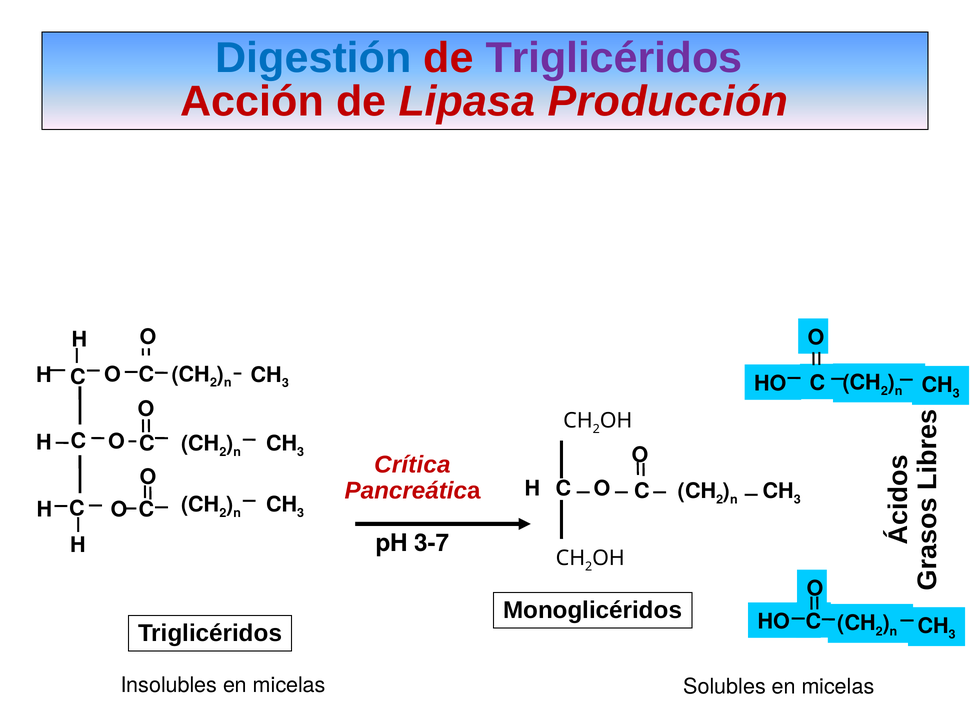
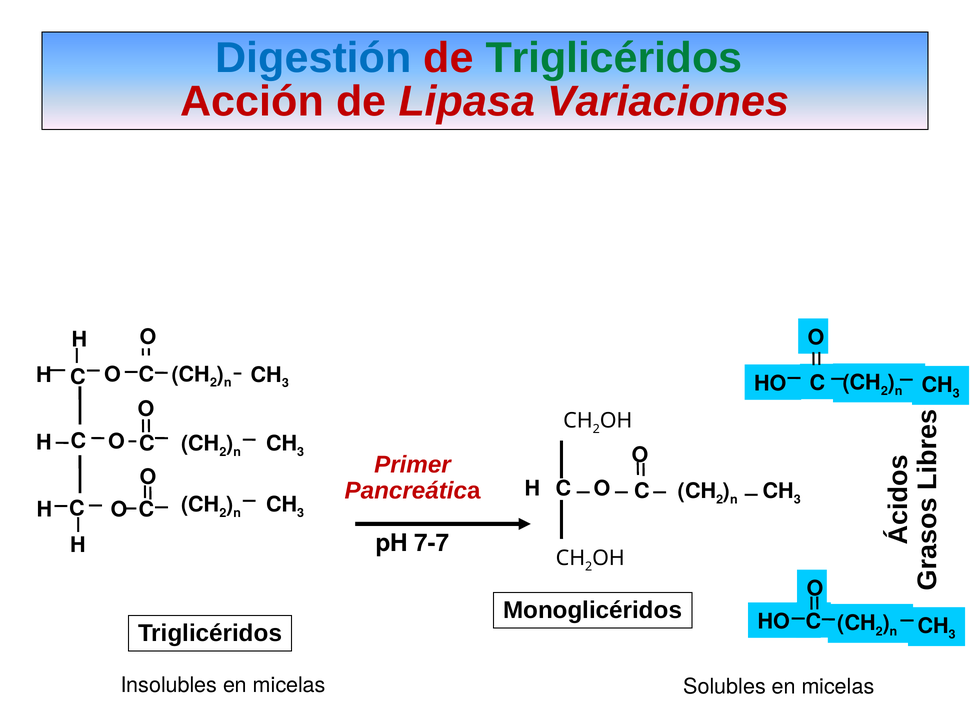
Triglicéridos at (614, 58) colour: purple -> green
Producción: Producción -> Variaciones
Crítica: Crítica -> Primer
3-7: 3-7 -> 7-7
